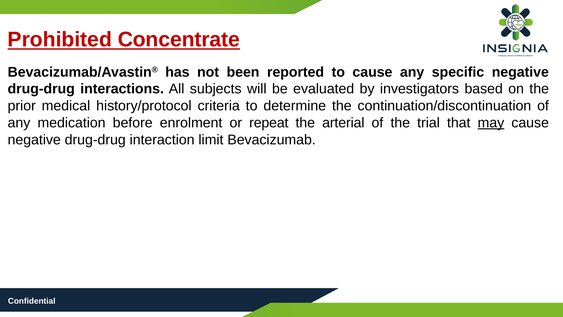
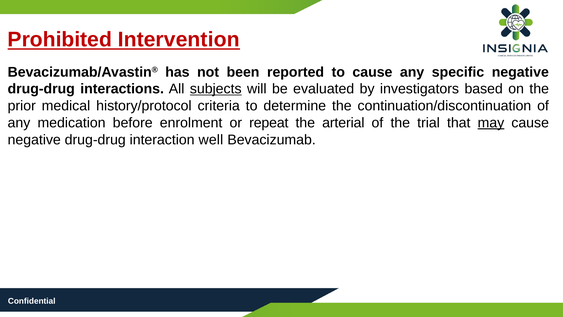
Concentrate: Concentrate -> Intervention
subjects underline: none -> present
limit: limit -> well
